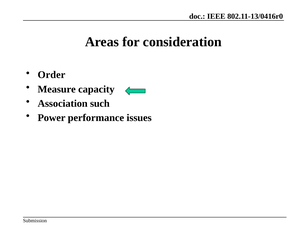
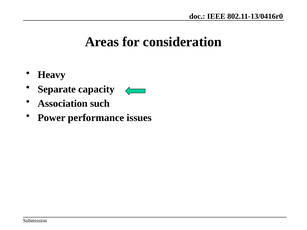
Order: Order -> Heavy
Measure: Measure -> Separate
